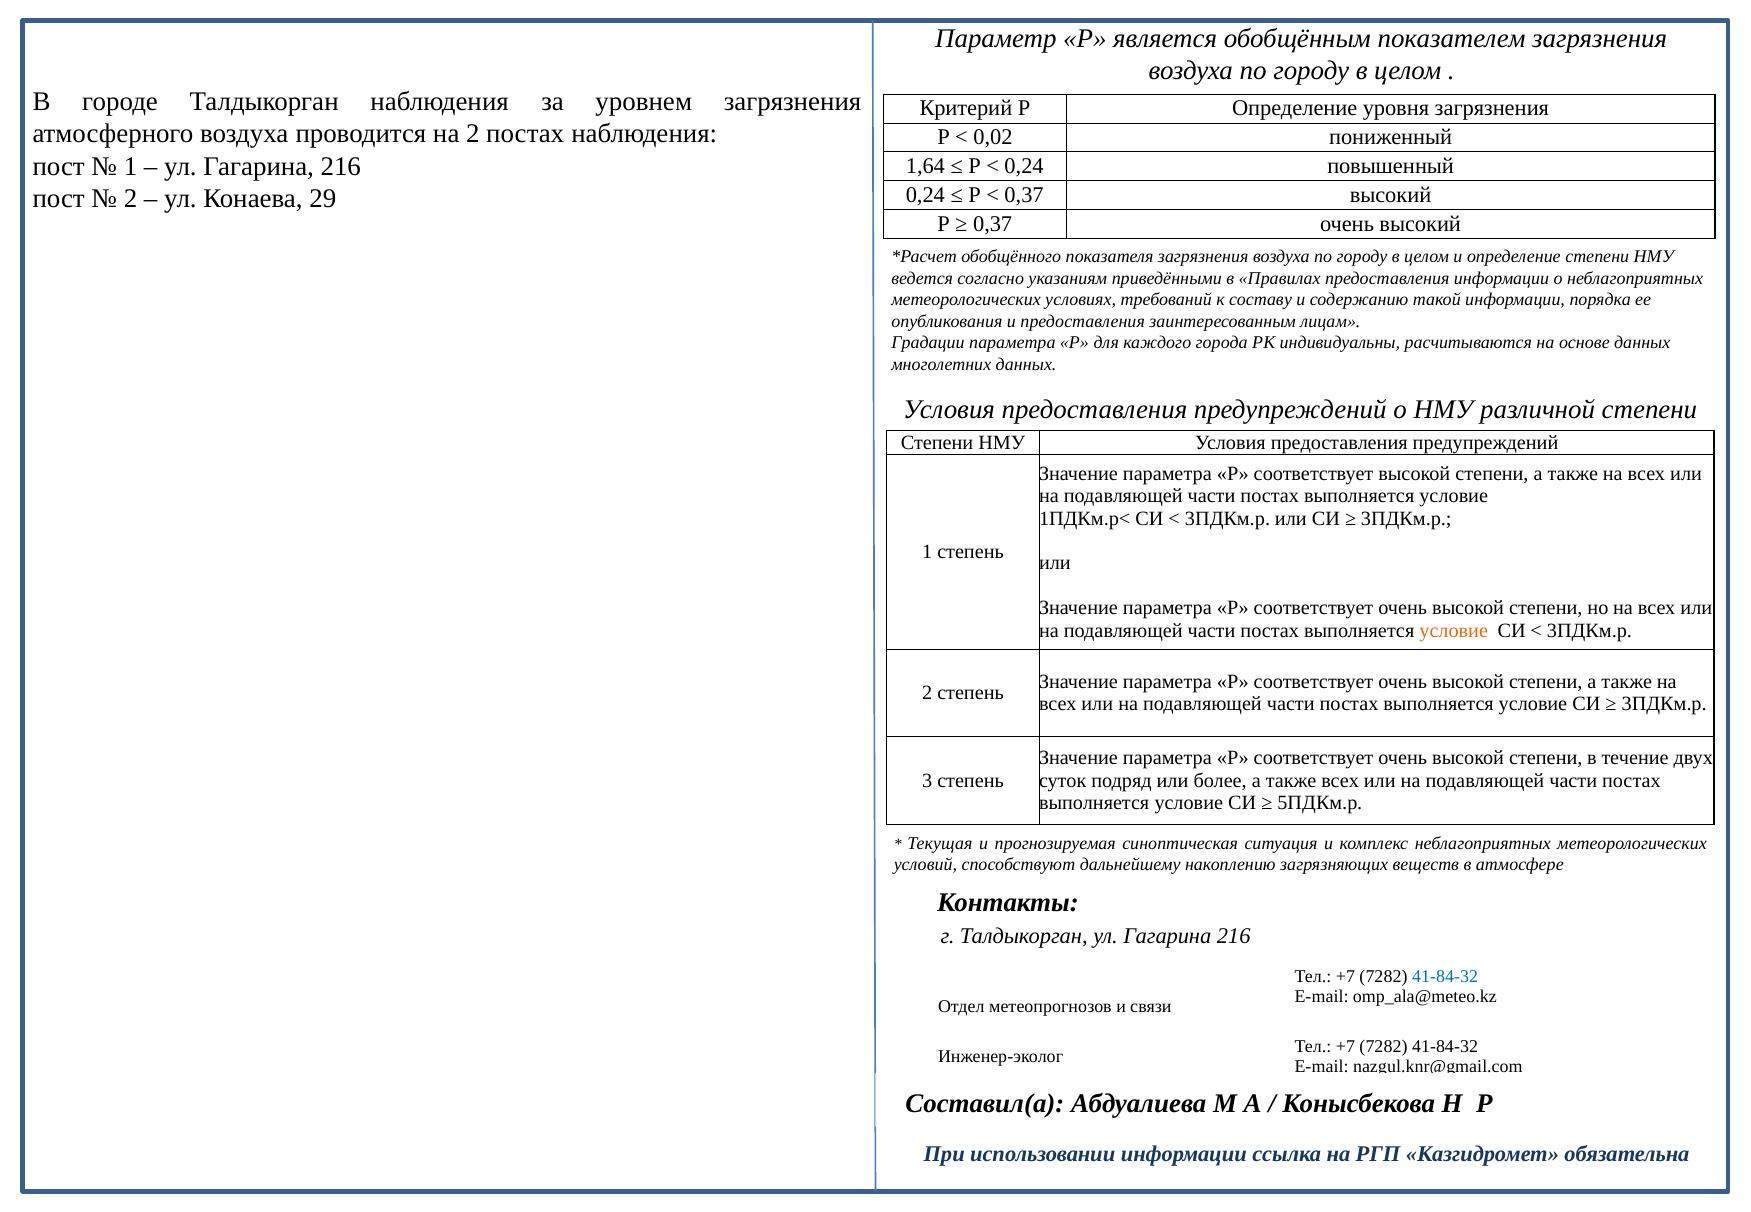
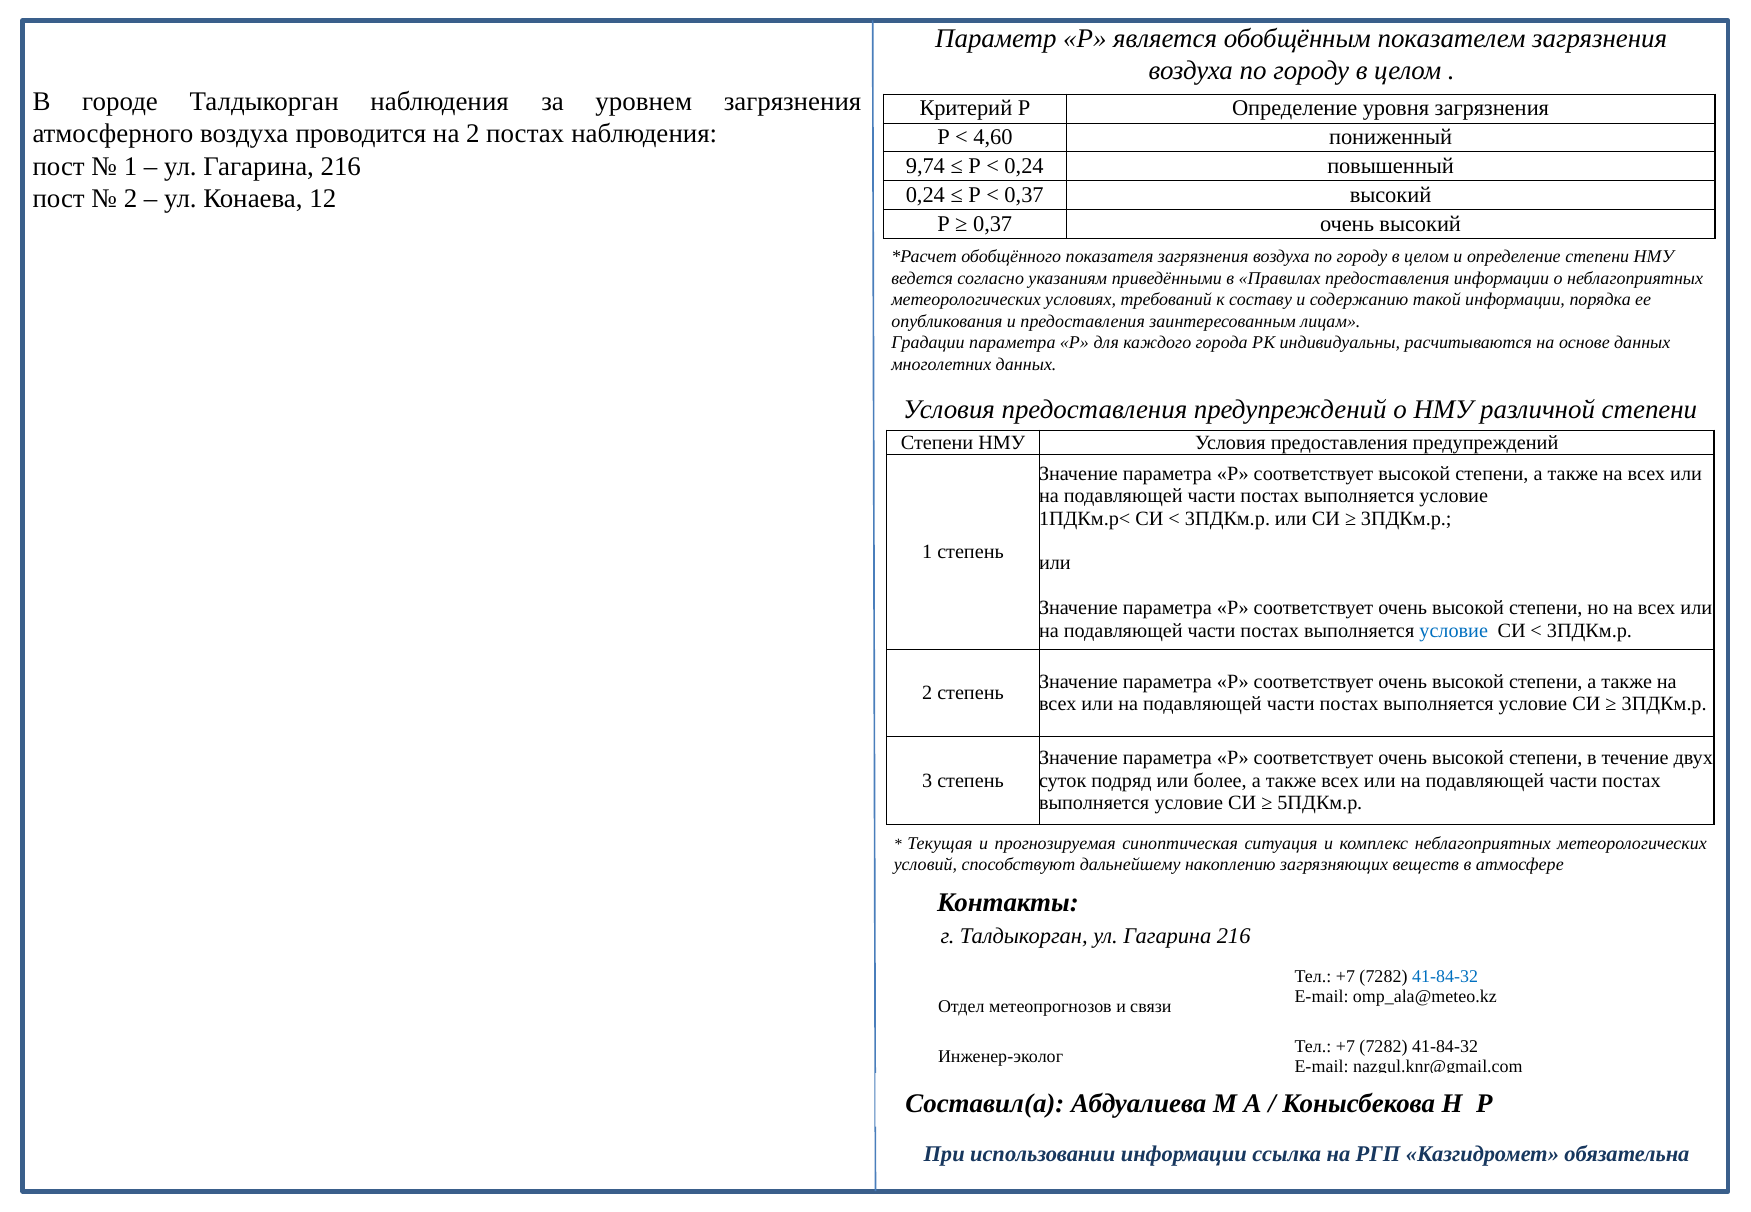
0,02: 0,02 -> 4,60
1,64: 1,64 -> 9,74
29: 29 -> 12
условие at (1454, 630) colour: orange -> blue
